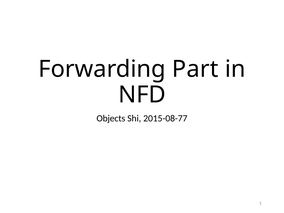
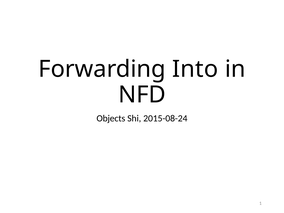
Part: Part -> Into
2015-08-77: 2015-08-77 -> 2015-08-24
